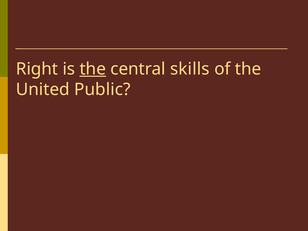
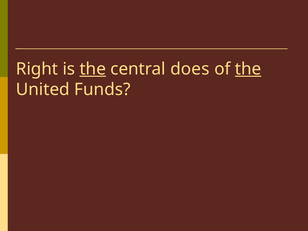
skills: skills -> does
the at (248, 69) underline: none -> present
Public: Public -> Funds
